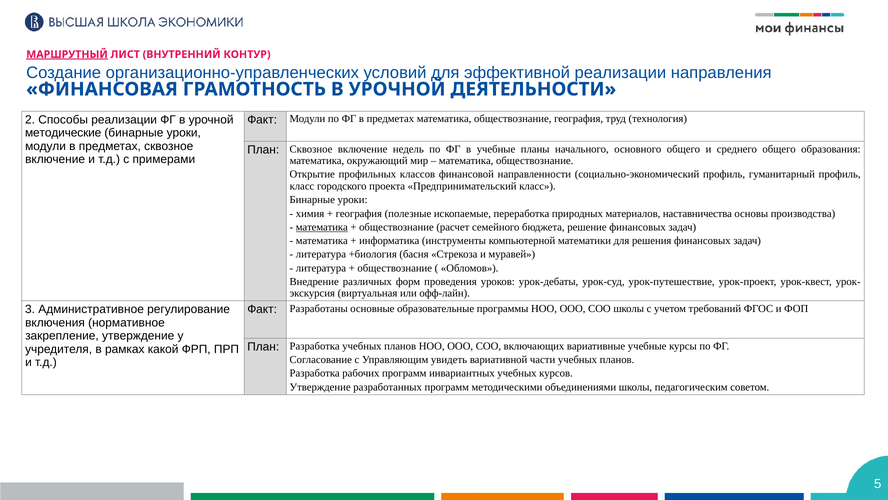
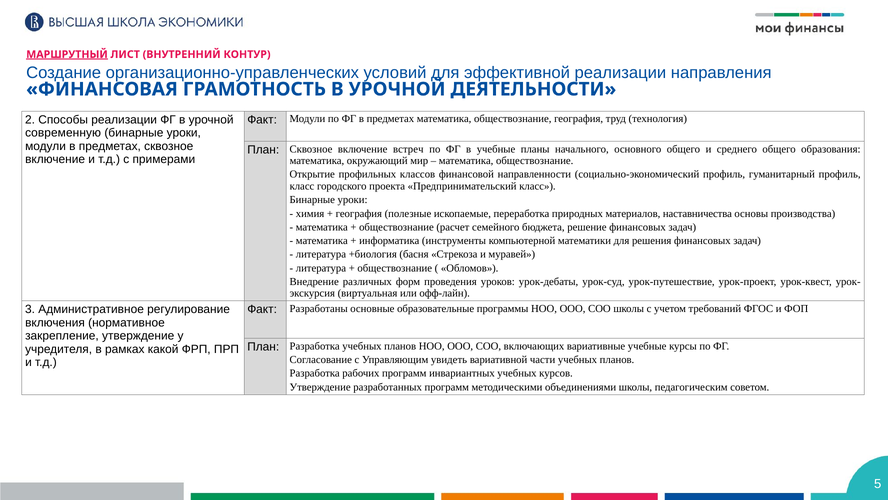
методические: методические -> современную
недель: недель -> встреч
математика at (322, 227) underline: present -> none
